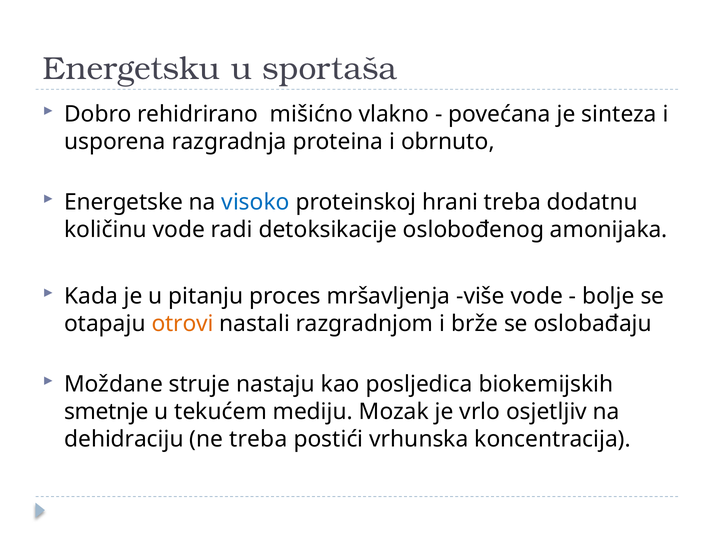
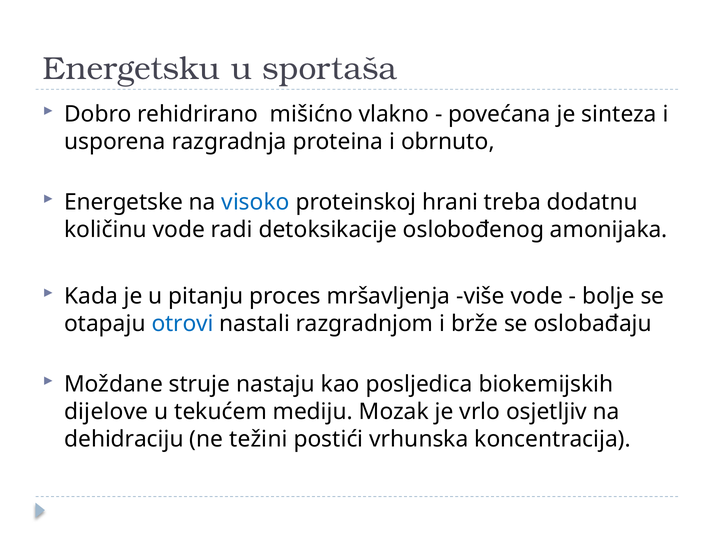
otrovi colour: orange -> blue
smetnje: smetnje -> dijelove
ne treba: treba -> težini
